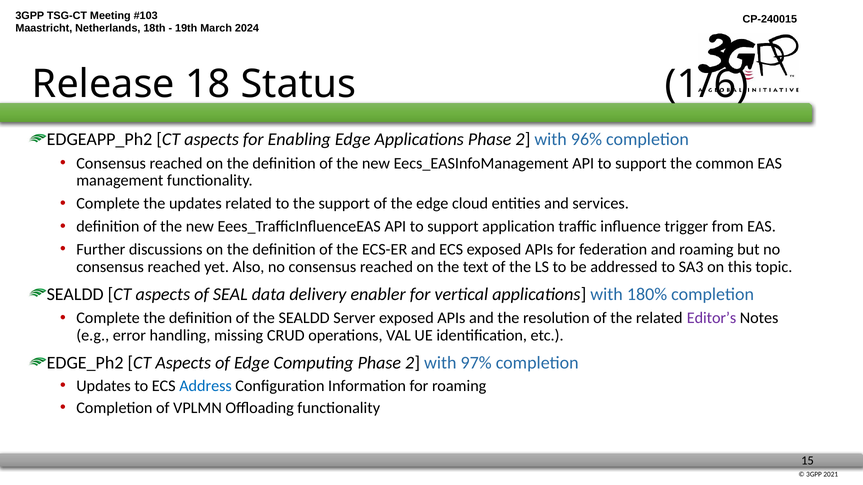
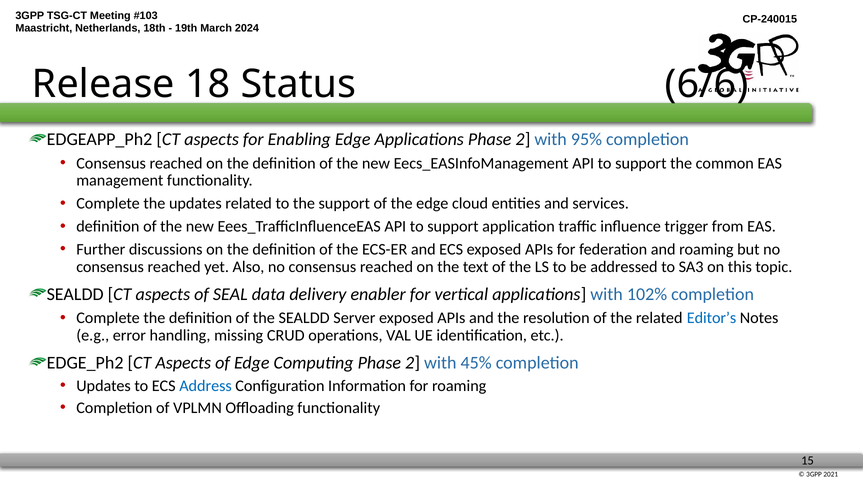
1/6: 1/6 -> 6/6
96%: 96% -> 95%
180%: 180% -> 102%
Editor’s colour: purple -> blue
97%: 97% -> 45%
